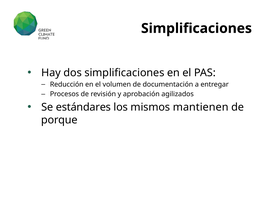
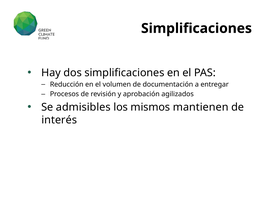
estándares: estándares -> admisibles
porque: porque -> interés
